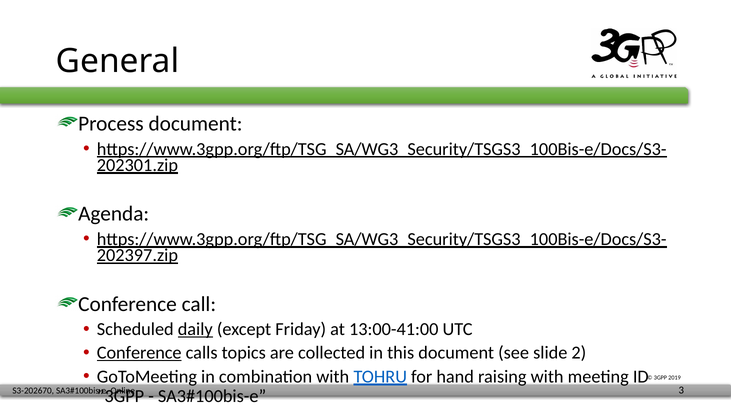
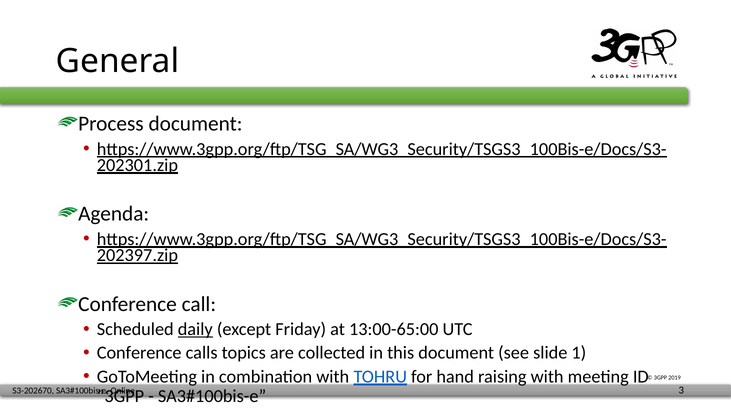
13:00-41:00: 13:00-41:00 -> 13:00-65:00
Conference at (139, 353) underline: present -> none
2: 2 -> 1
